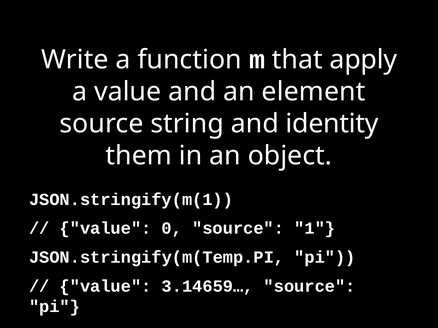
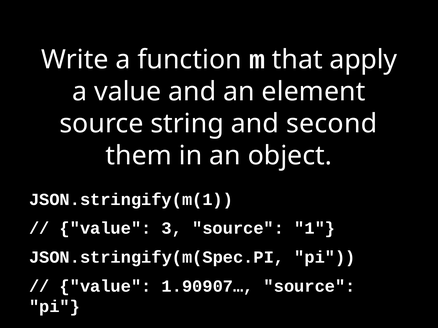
identity: identity -> second
0: 0 -> 3
JSON.stringify(m(Temp.PI: JSON.stringify(m(Temp.PI -> JSON.stringify(m(Spec.PI
3.14659…: 3.14659… -> 1.90907…
